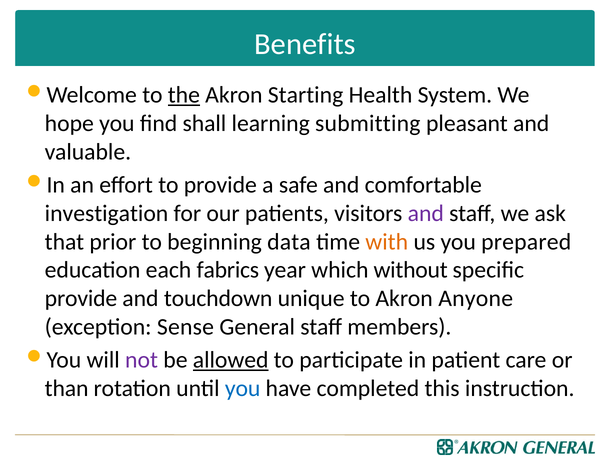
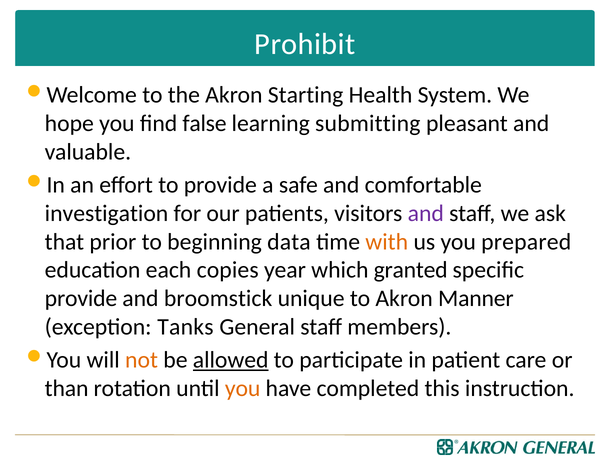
Benefits: Benefits -> Prohibit
the underline: present -> none
shall: shall -> false
fabrics: fabrics -> copies
without: without -> granted
touchdown: touchdown -> broomstick
Anyone: Anyone -> Manner
Sense: Sense -> Tanks
not colour: purple -> orange
you at (243, 389) colour: blue -> orange
